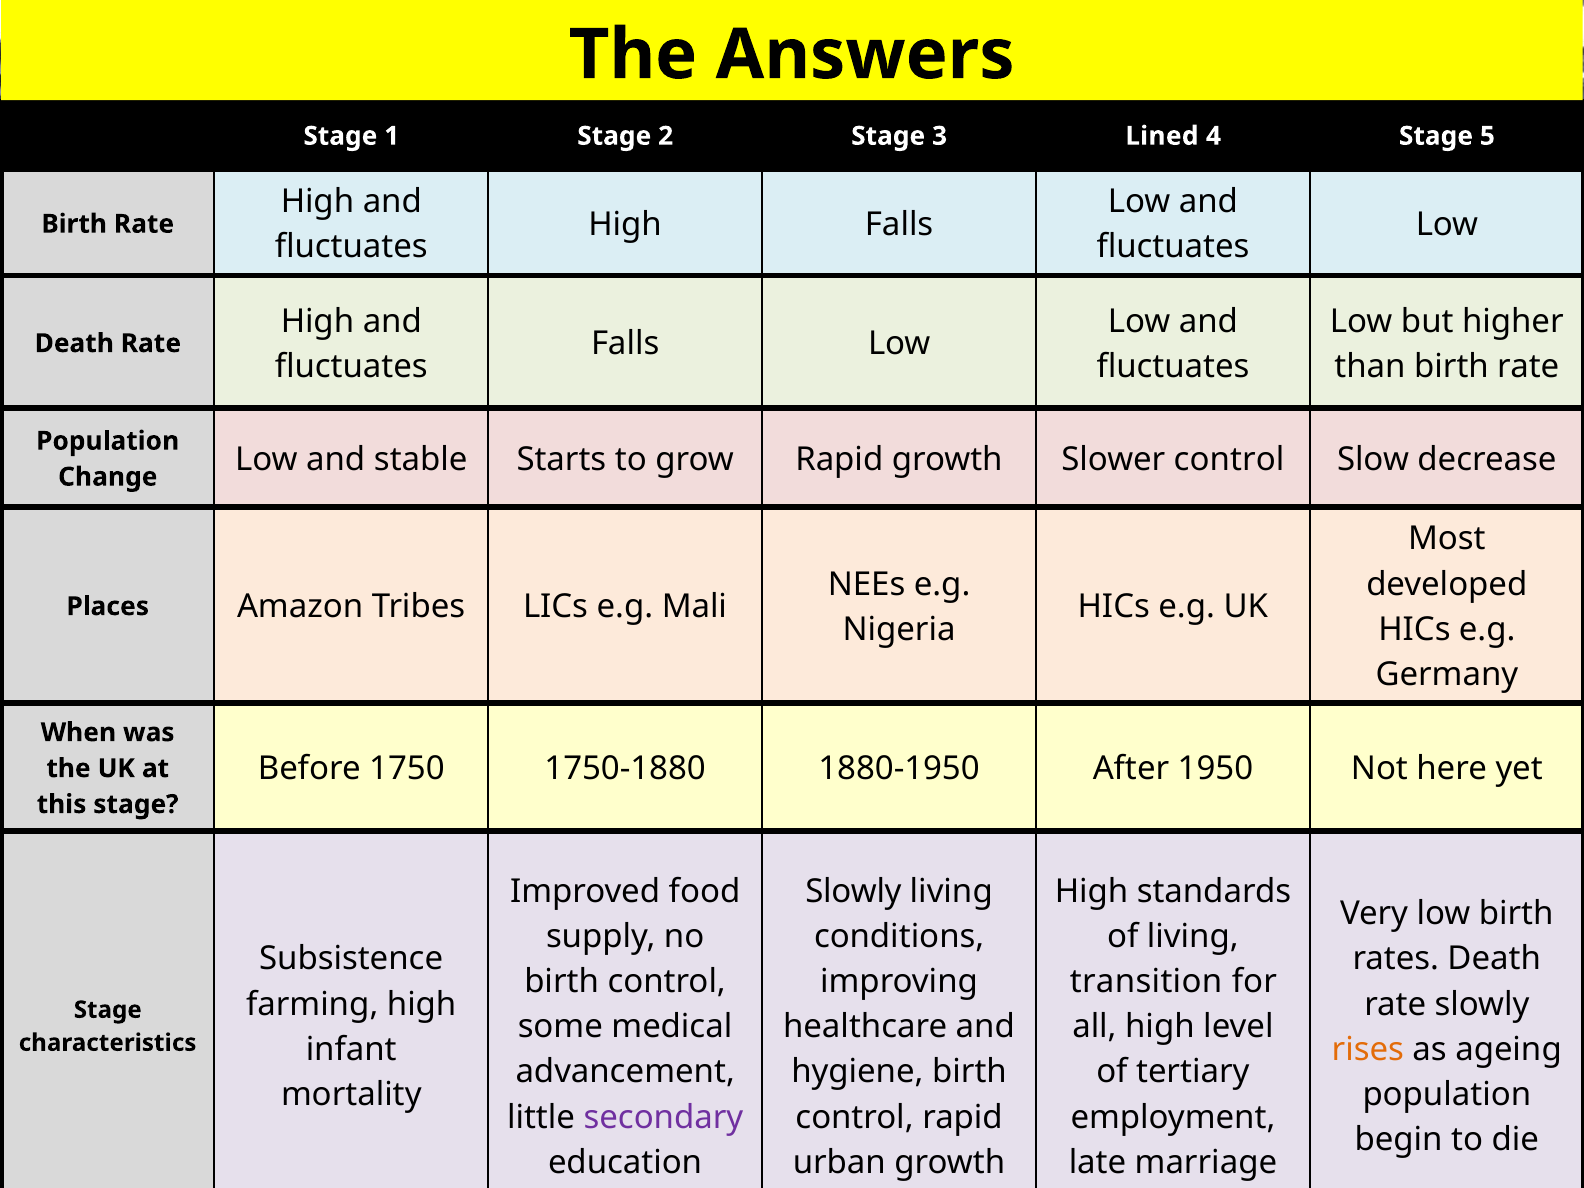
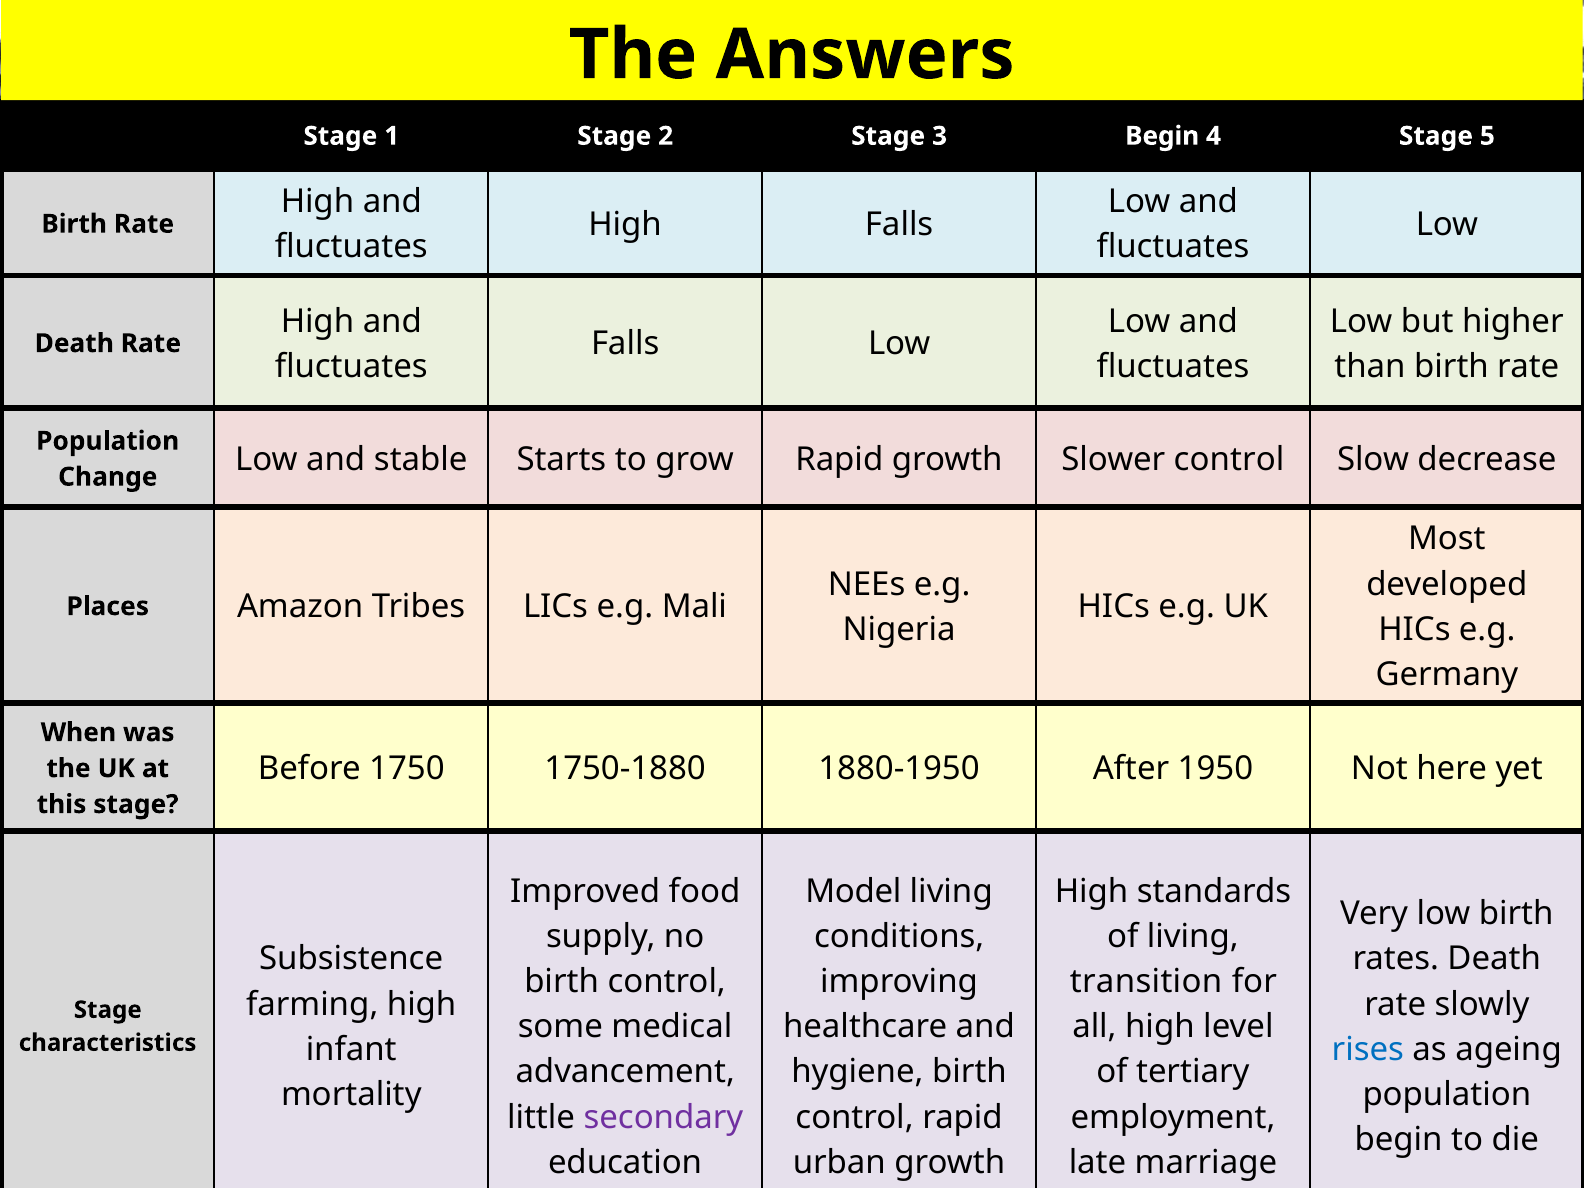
3 Lined: Lined -> Begin
Slowly at (853, 891): Slowly -> Model
rises colour: orange -> blue
